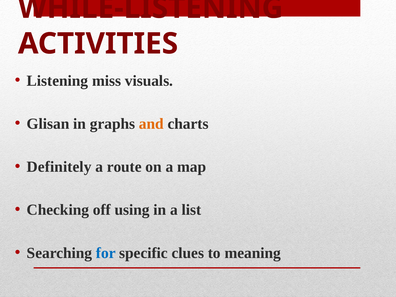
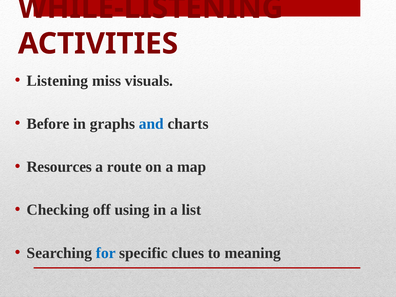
Glisan: Glisan -> Before
and colour: orange -> blue
Definitely: Definitely -> Resources
